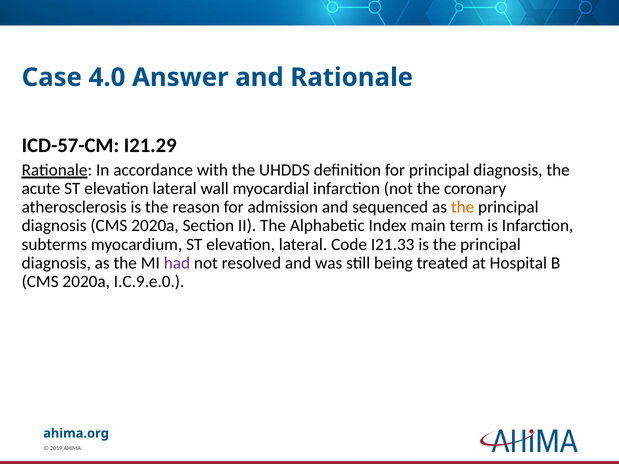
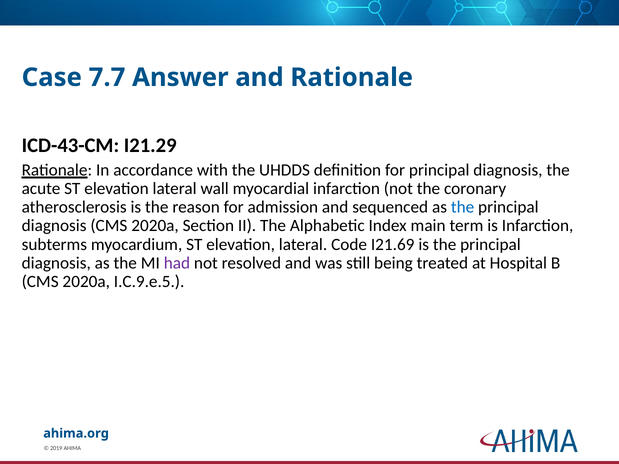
4.0: 4.0 -> 7.7
ICD-57-CM: ICD-57-CM -> ICD-43-CM
the at (463, 207) colour: orange -> blue
I21.33: I21.33 -> I21.69
I.C.9.e.0: I.C.9.e.0 -> I.C.9.e.5
